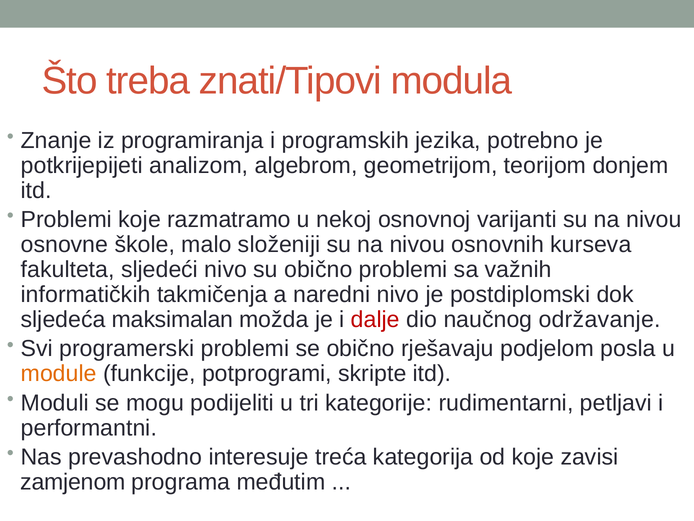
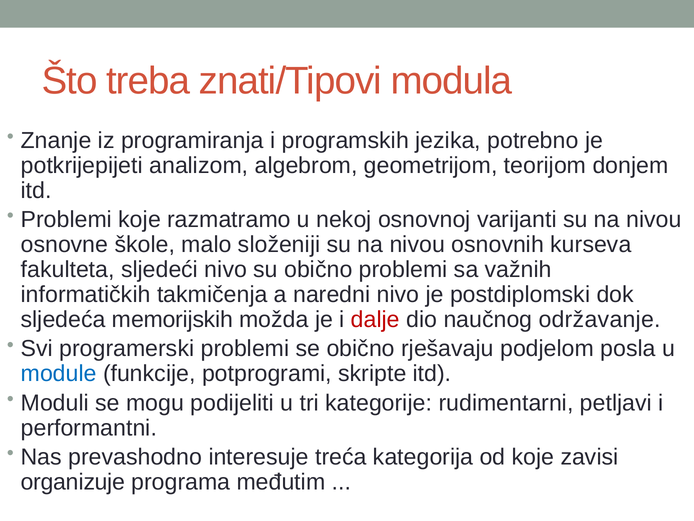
maksimalan: maksimalan -> memorijskih
module colour: orange -> blue
zamjenom: zamjenom -> organizuje
